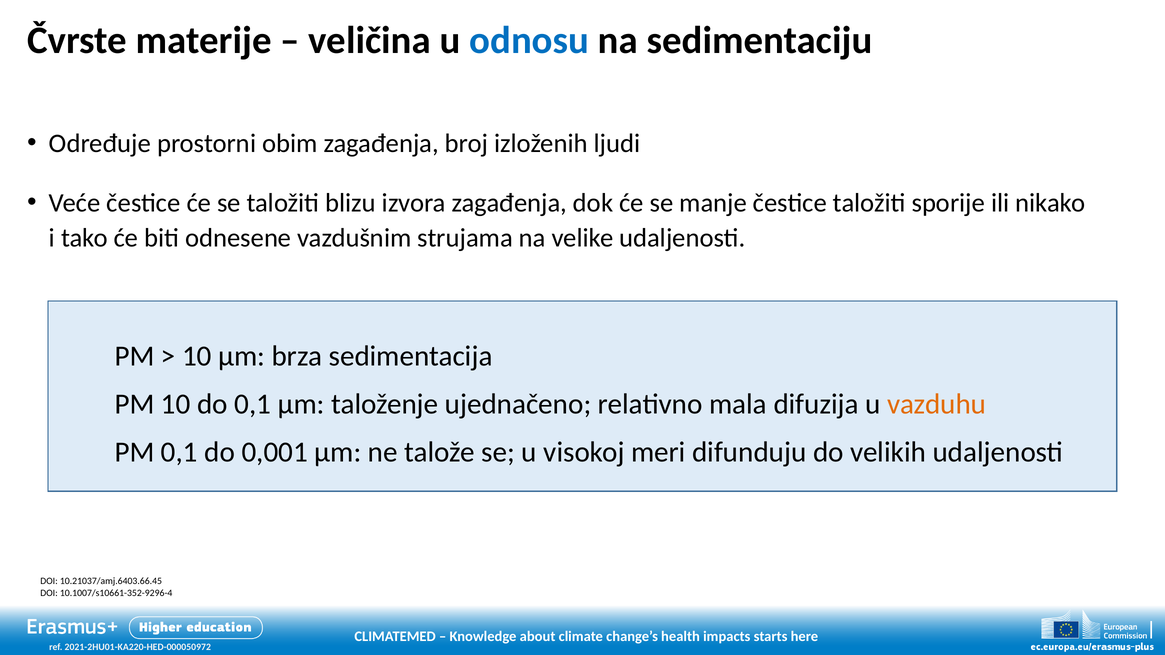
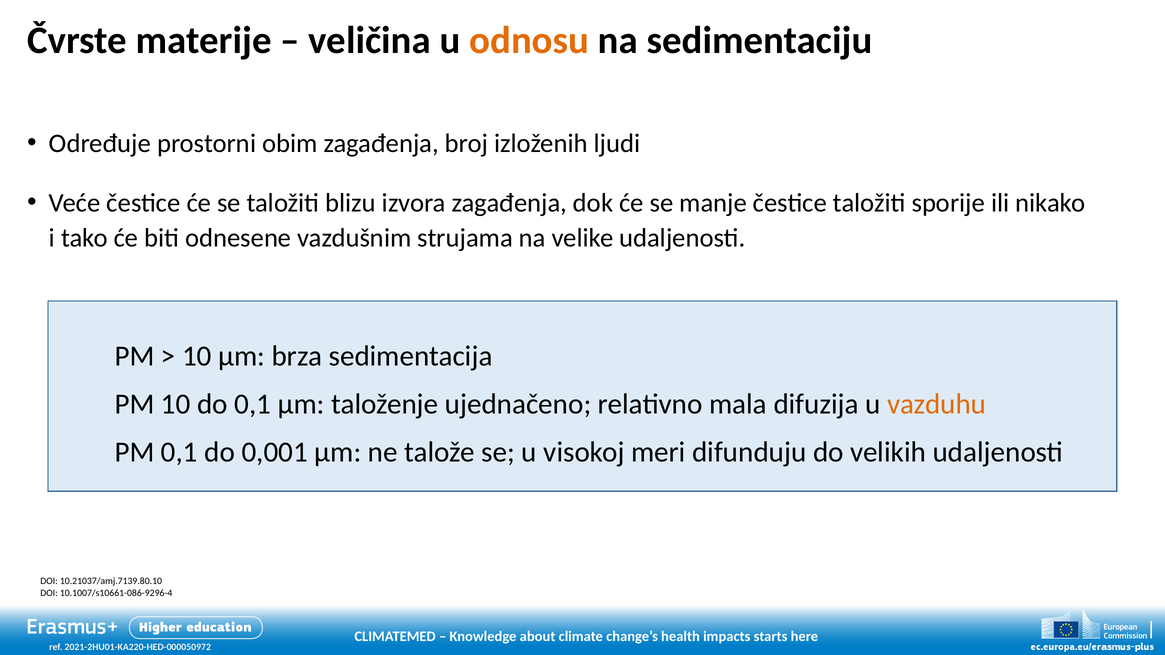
odnosu colour: blue -> orange
10.21037/amj.6403.66.45: 10.21037/amj.6403.66.45 -> 10.21037/amj.7139.80.10
10.1007/s10661-352-9296-4: 10.1007/s10661-352-9296-4 -> 10.1007/s10661-086-9296-4
